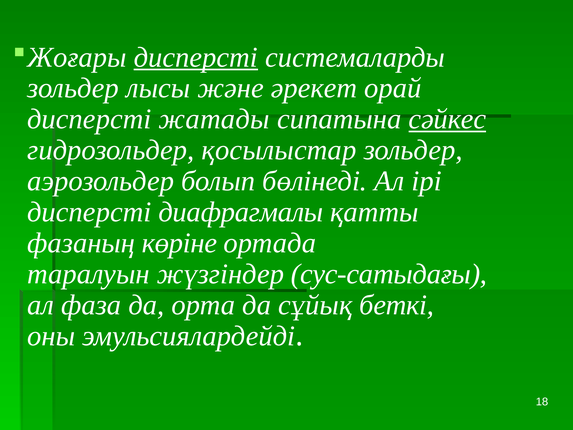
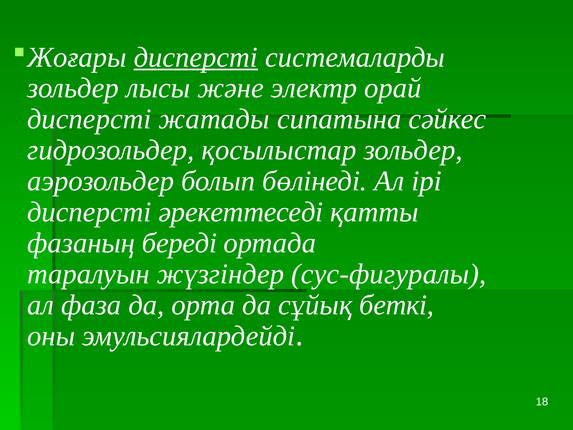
әрекет: әрекет -> электр
сәйкес underline: present -> none
диафрагмалы: диафрагмалы -> әрекеттеседі
көріне: көріне -> береді
сус-сатыдағы: сус-сатыдағы -> сус-фигуралы
